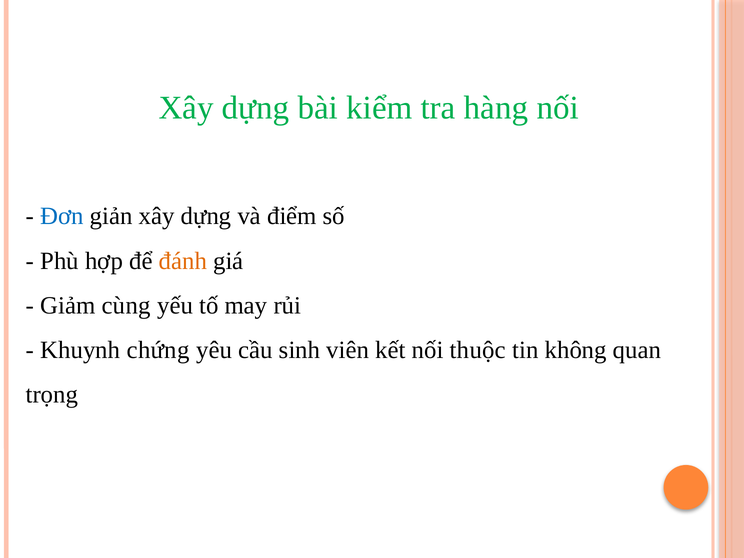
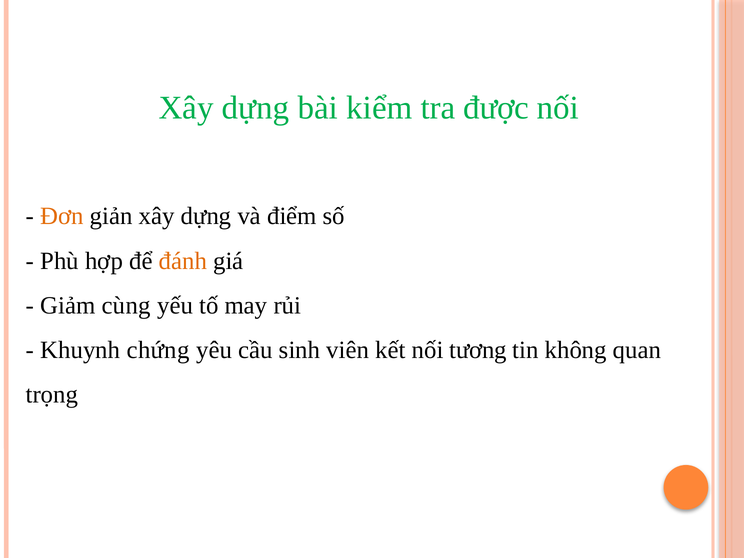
hàng: hàng -> được
Đơn colour: blue -> orange
thuộc: thuộc -> tương
